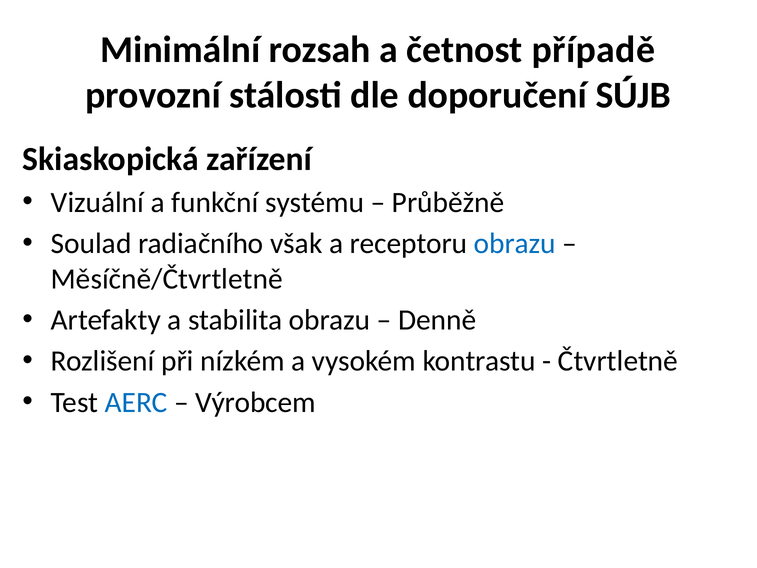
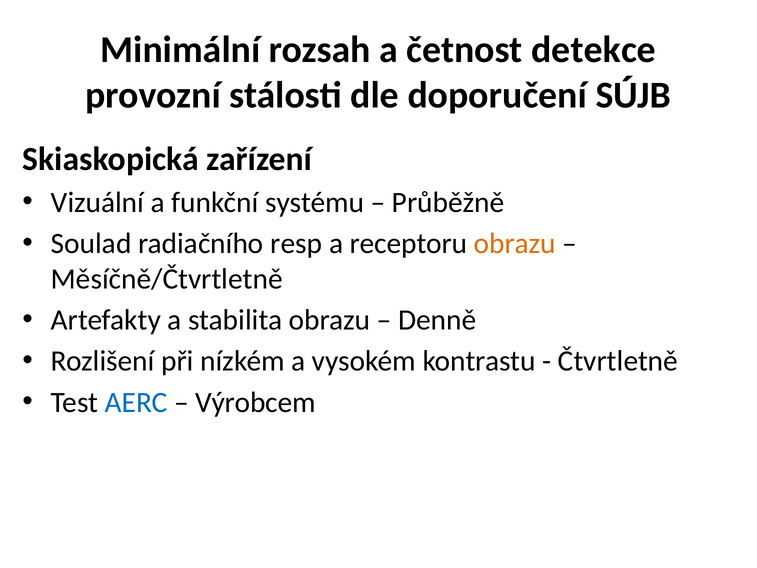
případě: případě -> detekce
však: však -> resp
obrazu at (515, 243) colour: blue -> orange
